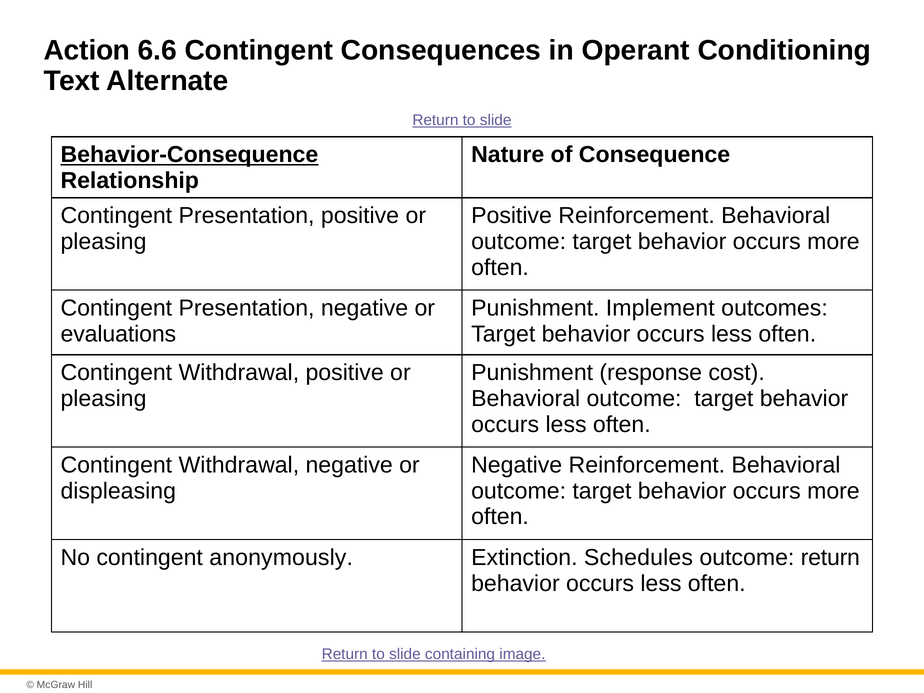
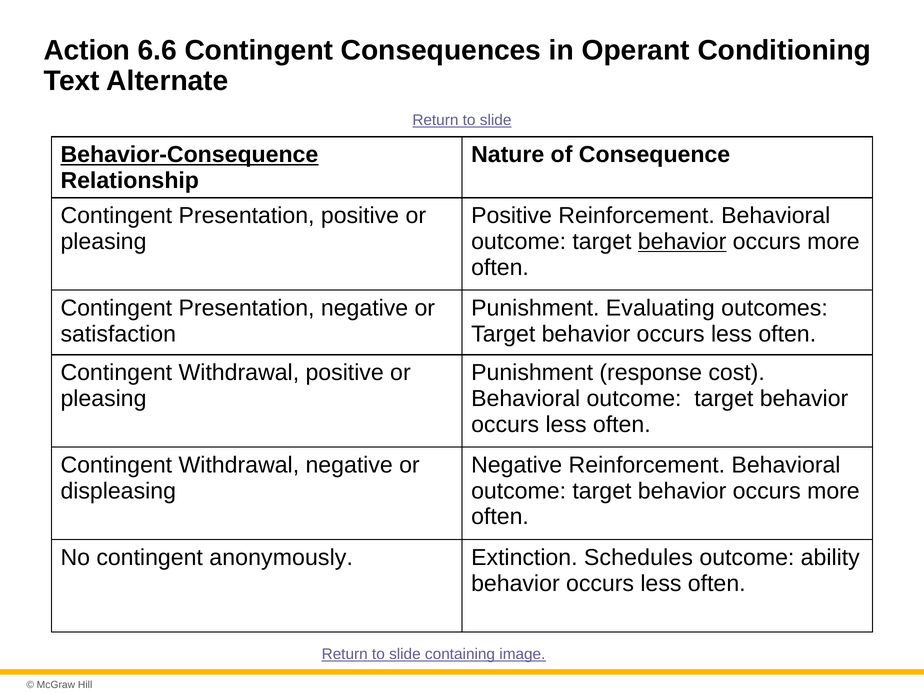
behavior at (682, 242) underline: none -> present
Implement: Implement -> Evaluating
evaluations: evaluations -> satisfaction
outcome return: return -> ability
